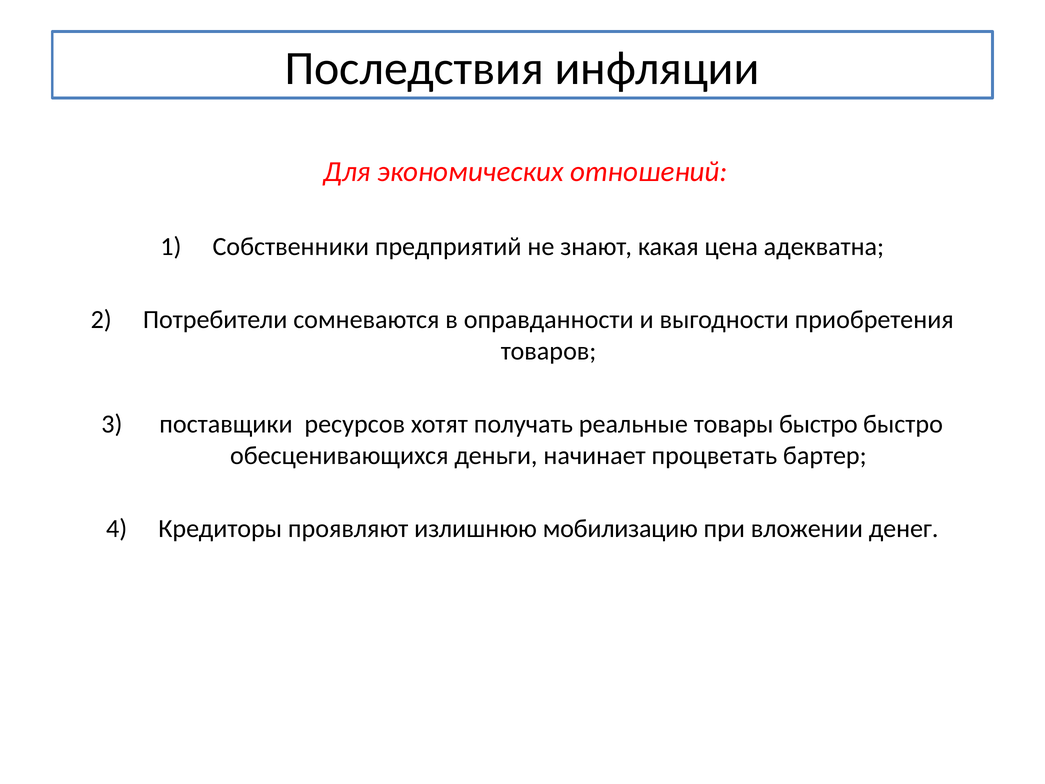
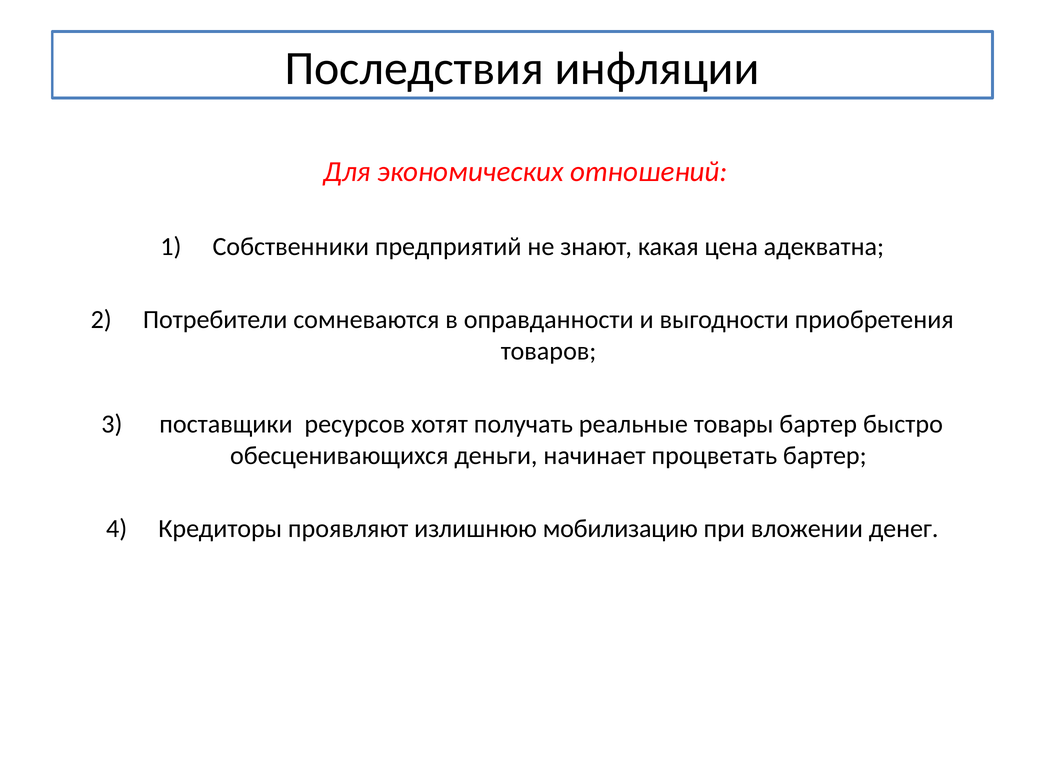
товары быстро: быстро -> бартер
